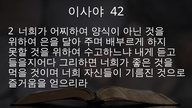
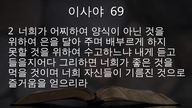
42: 42 -> 69
